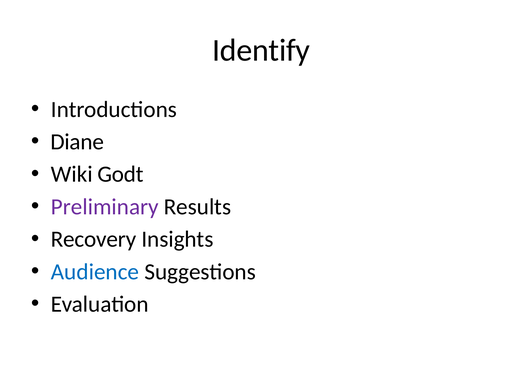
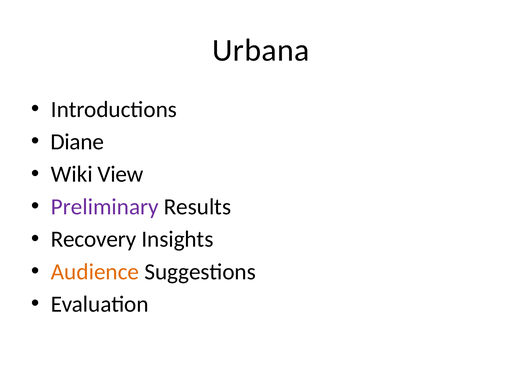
Identify: Identify -> Urbana
Godt: Godt -> View
Audience colour: blue -> orange
